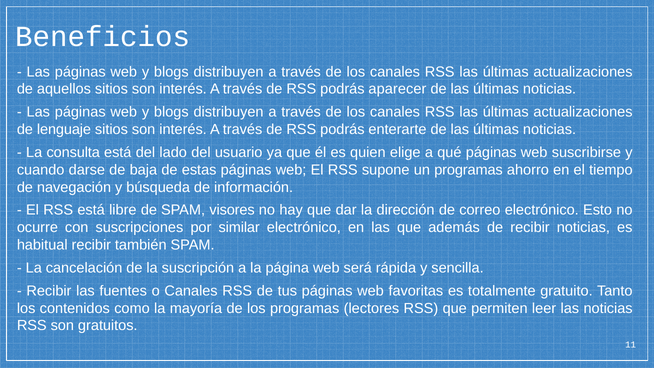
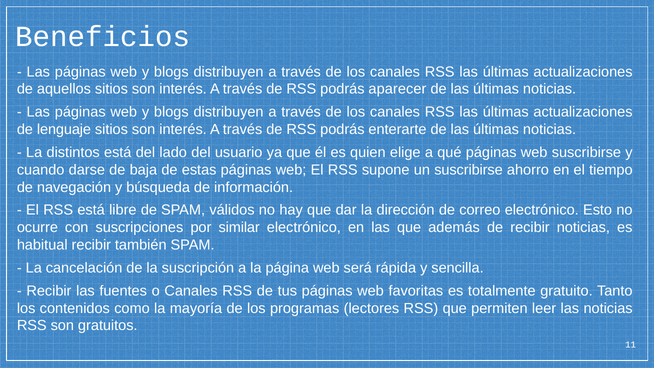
consulta: consulta -> distintos
un programas: programas -> suscribirse
visores: visores -> válidos
